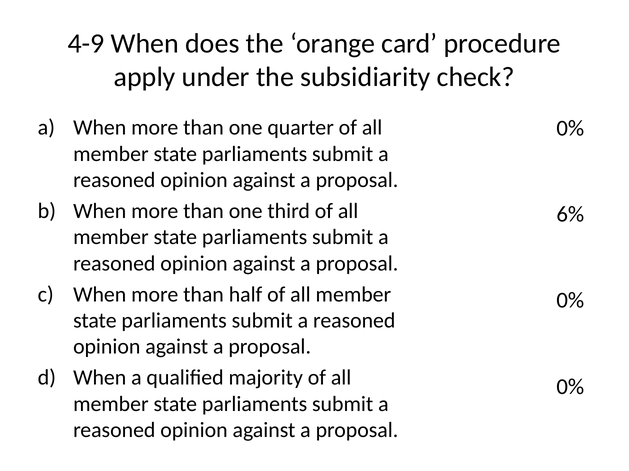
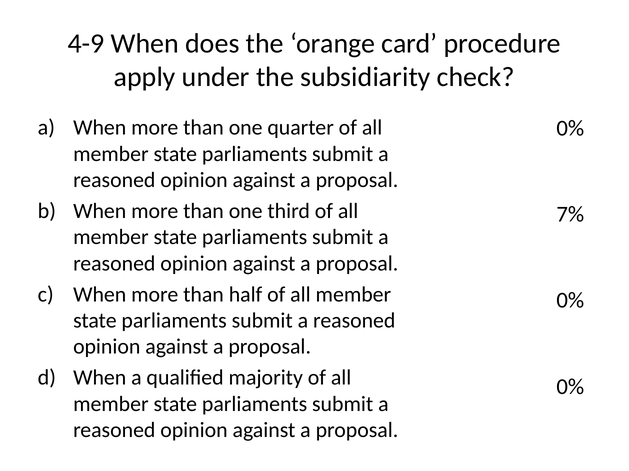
6%: 6% -> 7%
